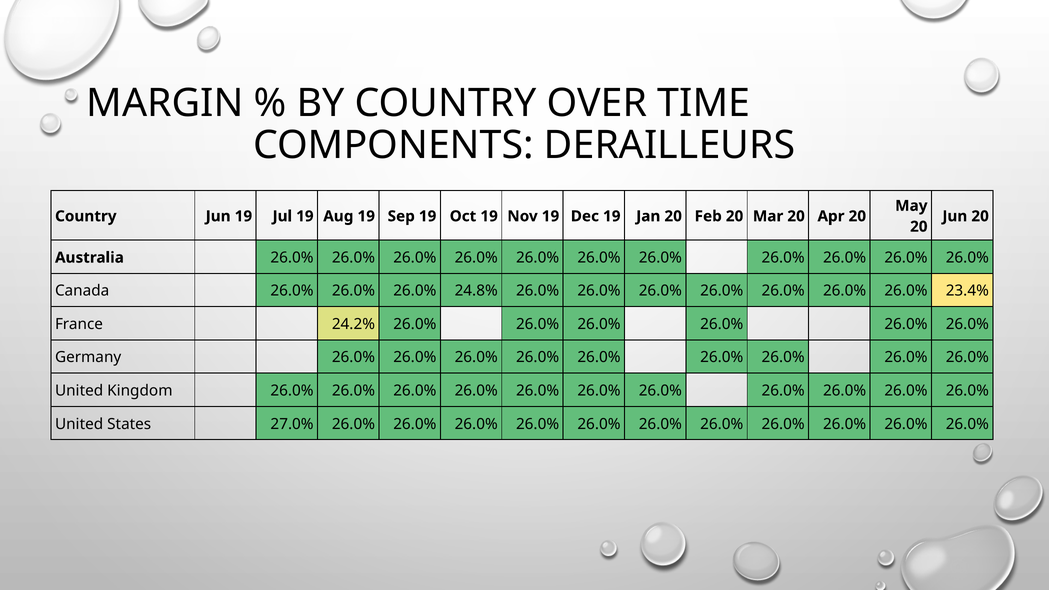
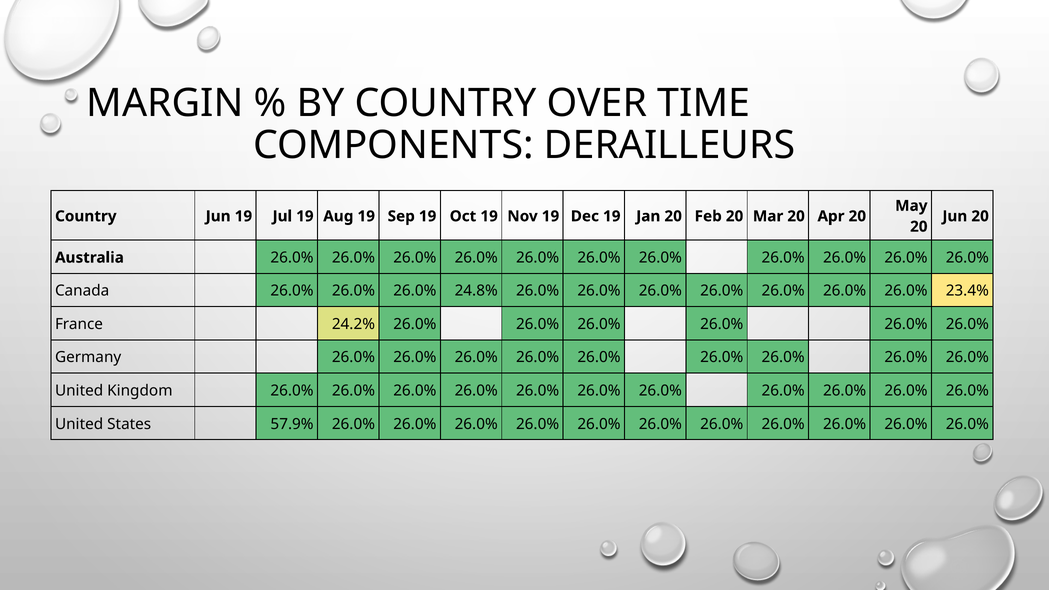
27.0%: 27.0% -> 57.9%
